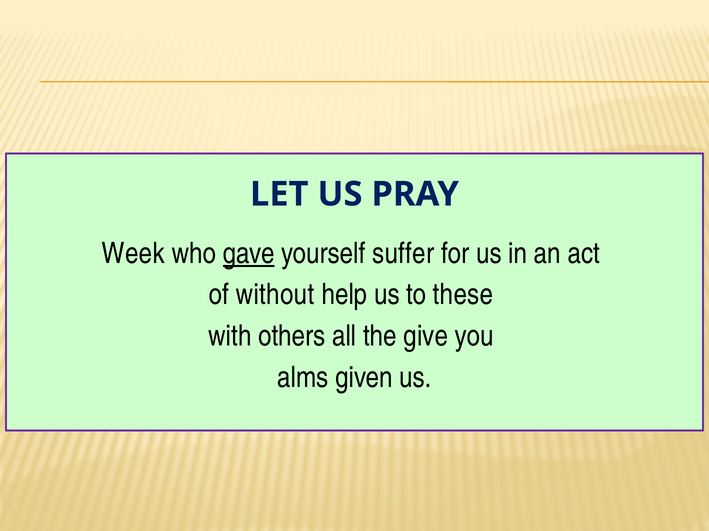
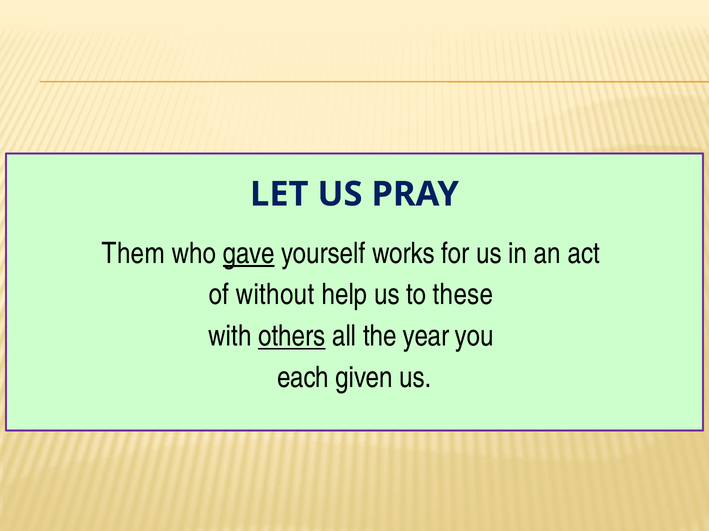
Week: Week -> Them
suffer: suffer -> works
others underline: none -> present
give: give -> year
alms: alms -> each
